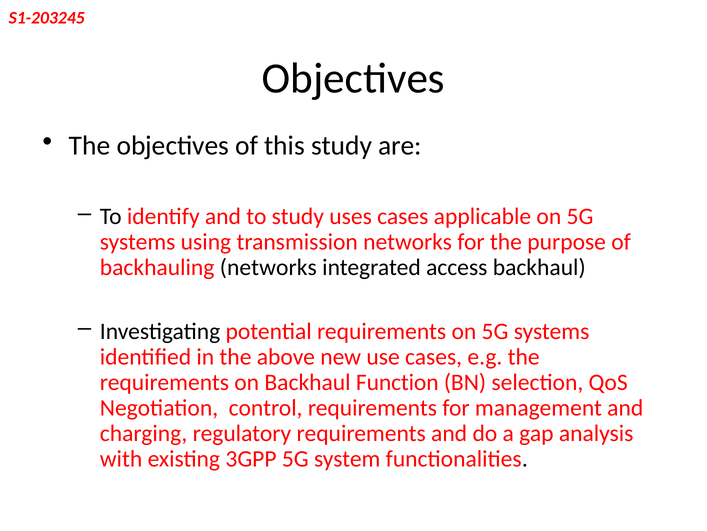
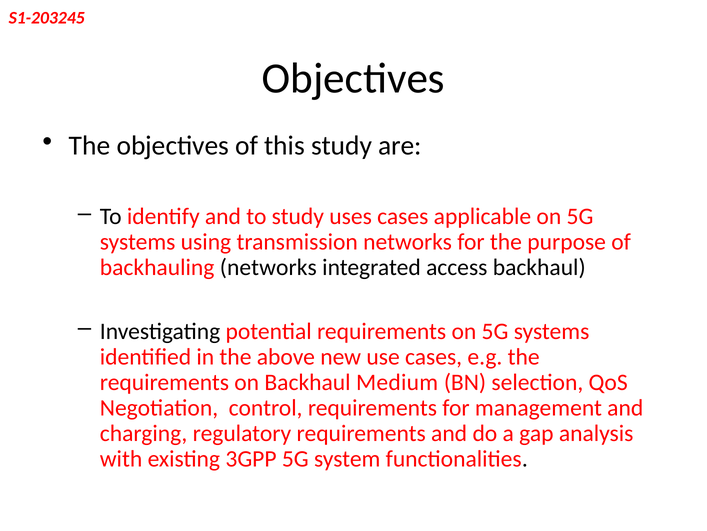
Function: Function -> Medium
